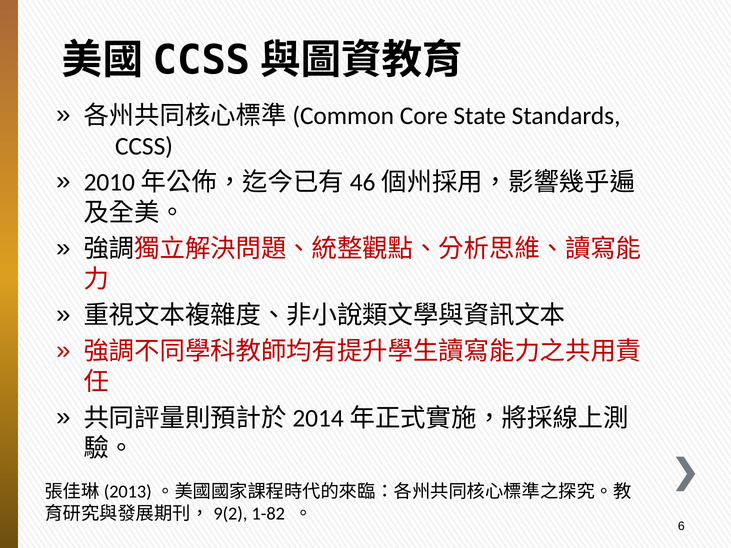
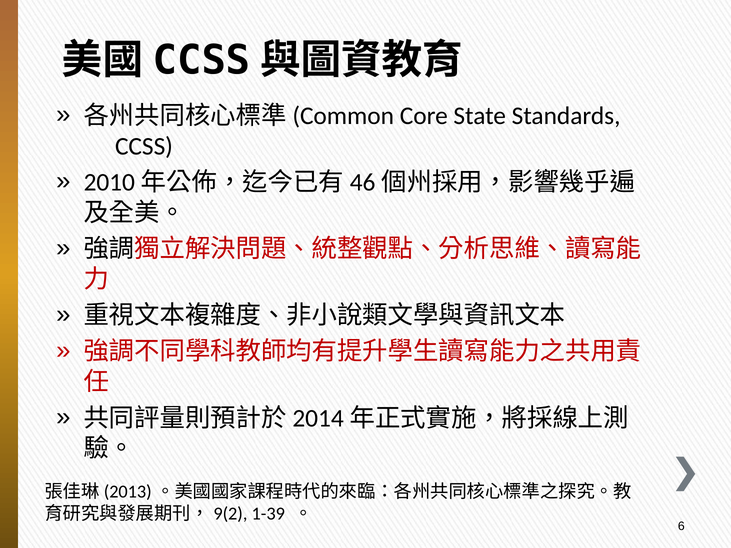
1-82: 1-82 -> 1-39
